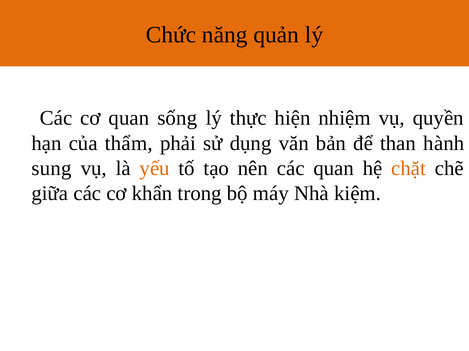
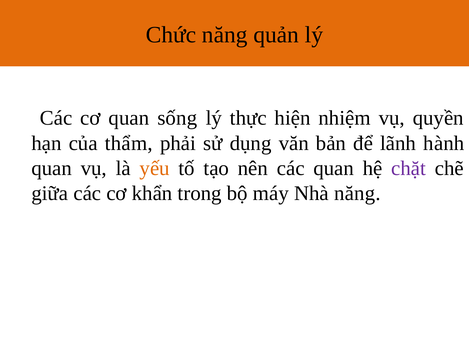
than: than -> lãnh
sung at (52, 169): sung -> quan
chặt colour: orange -> purple
Nhà kiệm: kiệm -> năng
